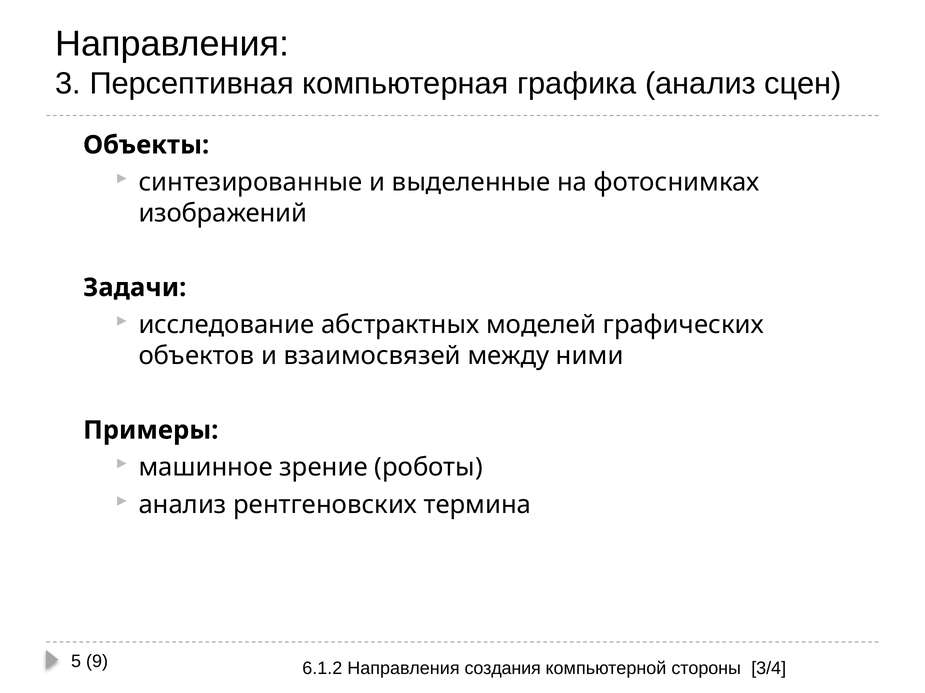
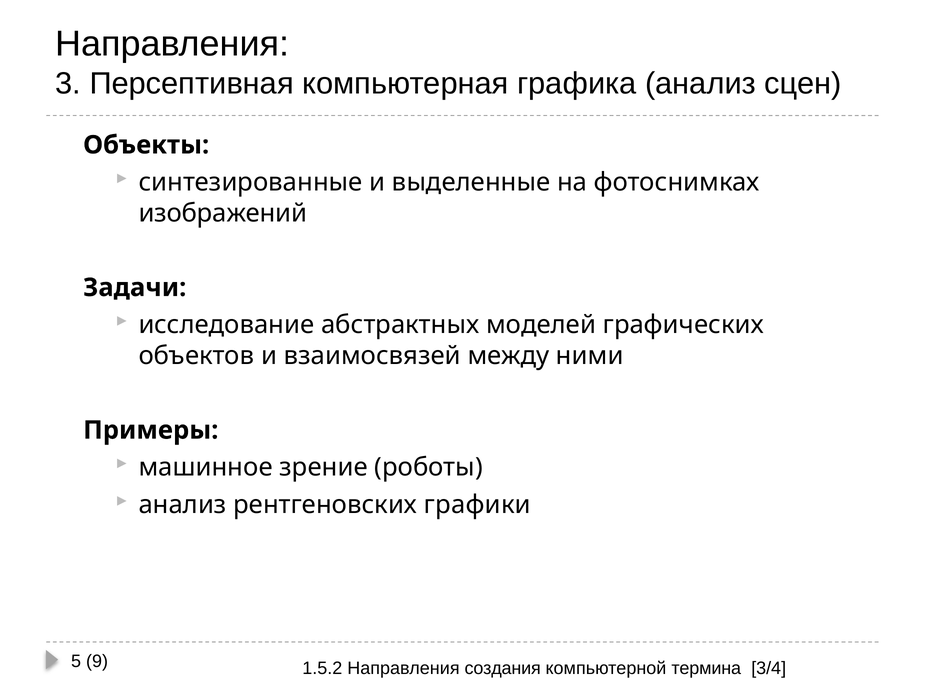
термина: термина -> графики
6.1.2: 6.1.2 -> 1.5.2
стороны: стороны -> термина
